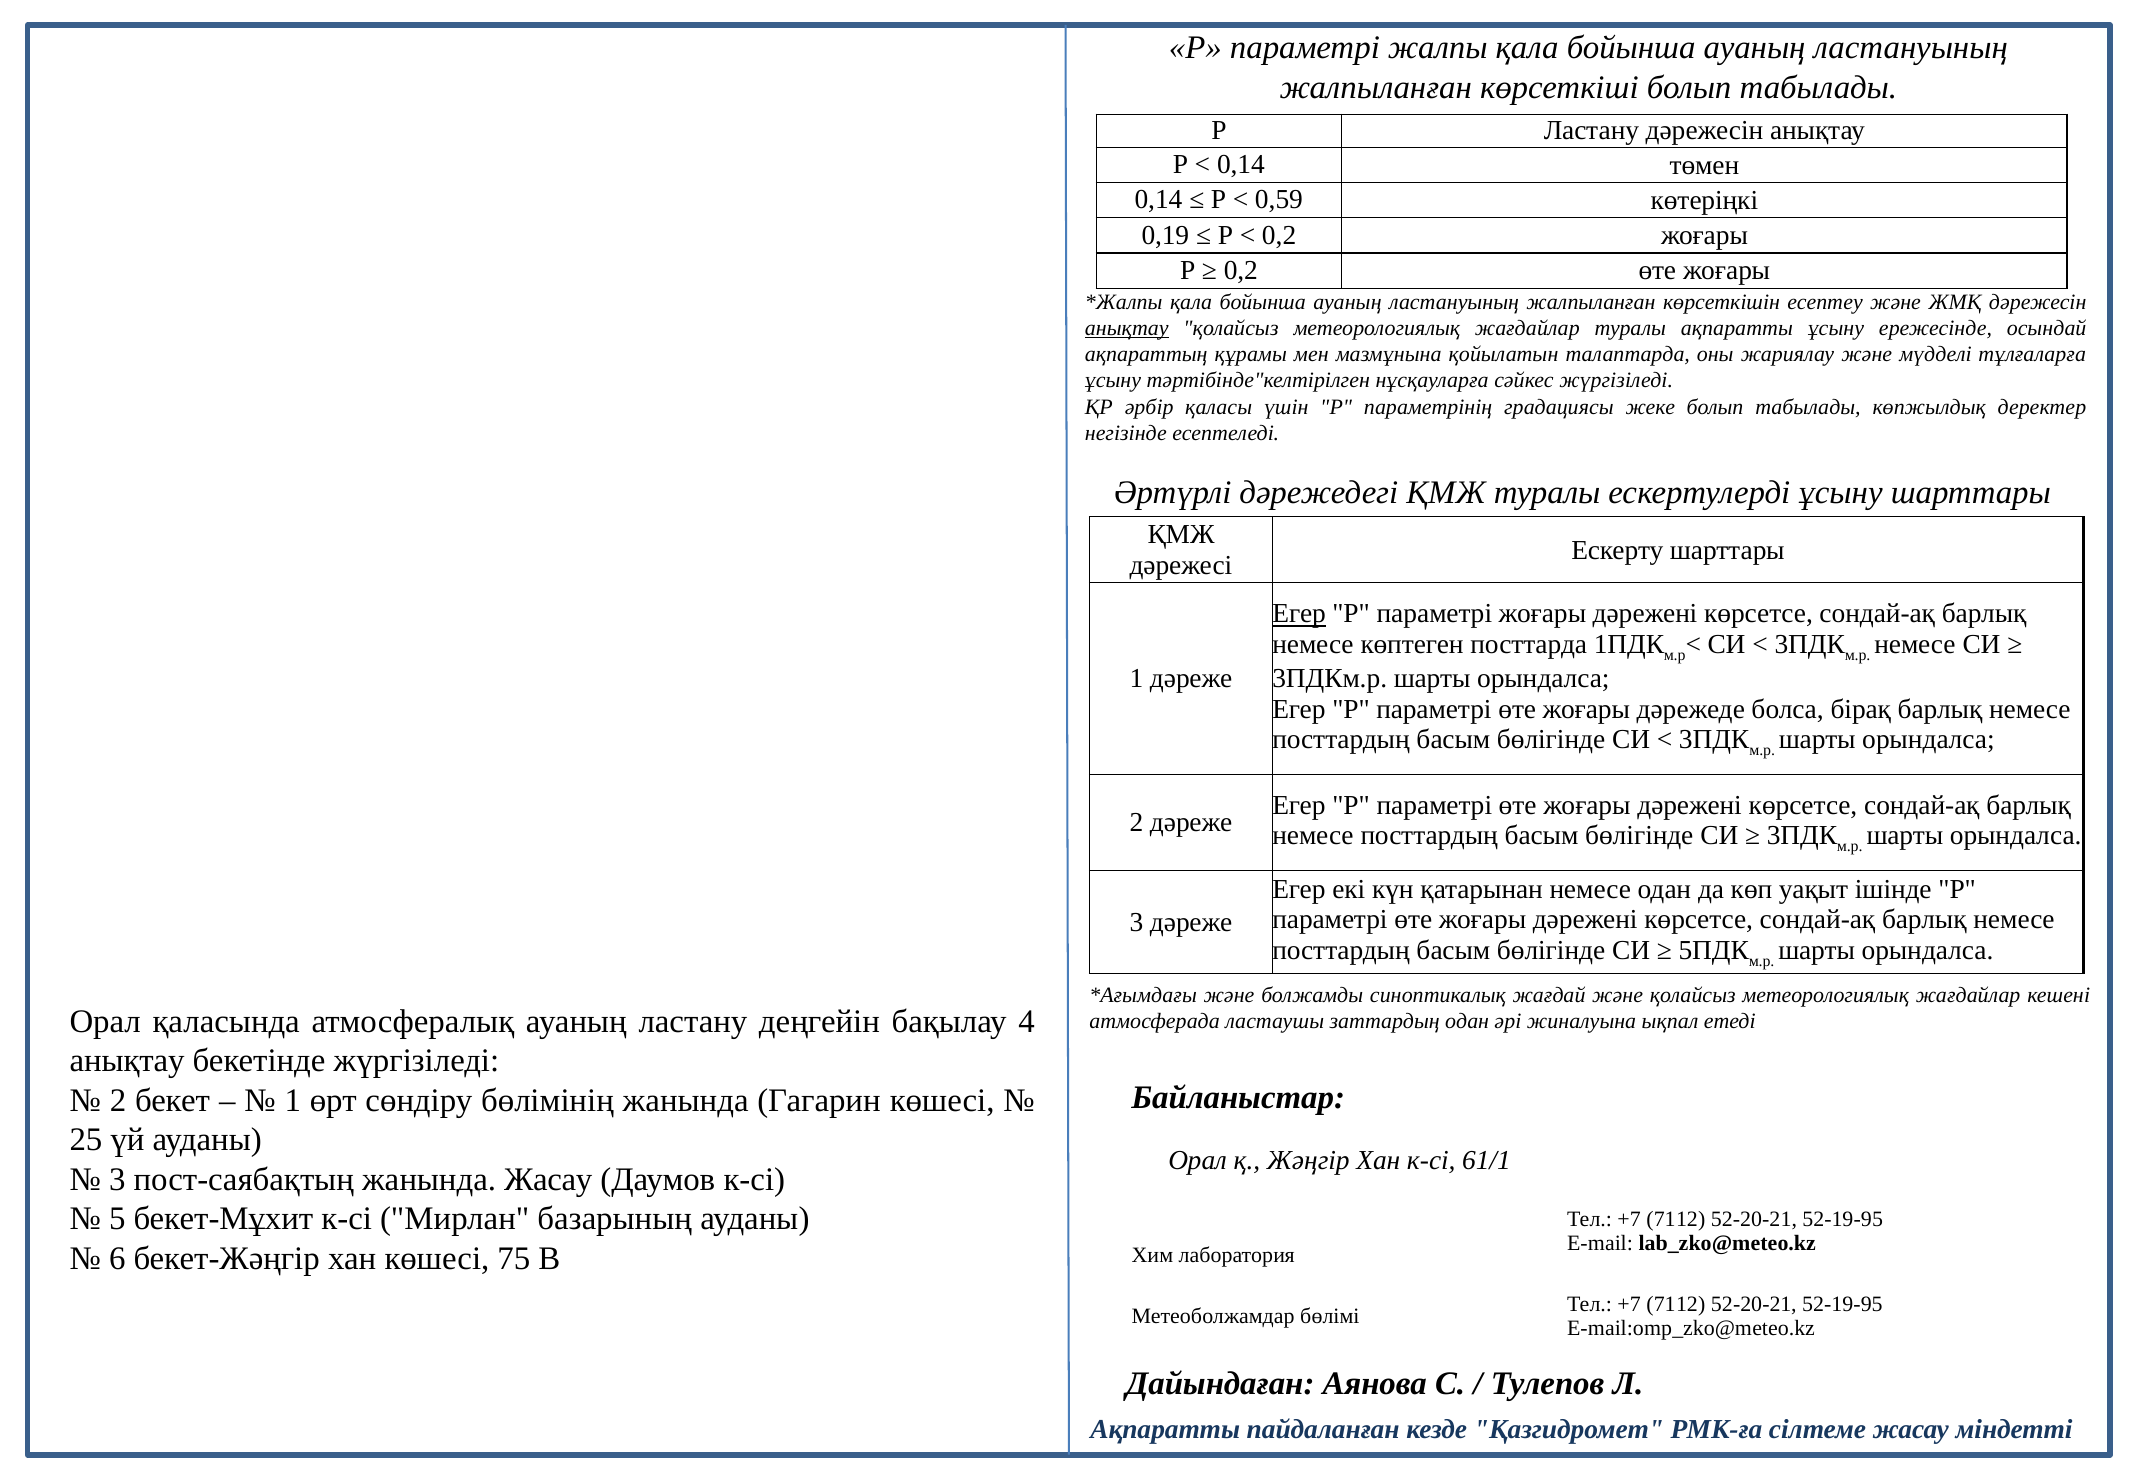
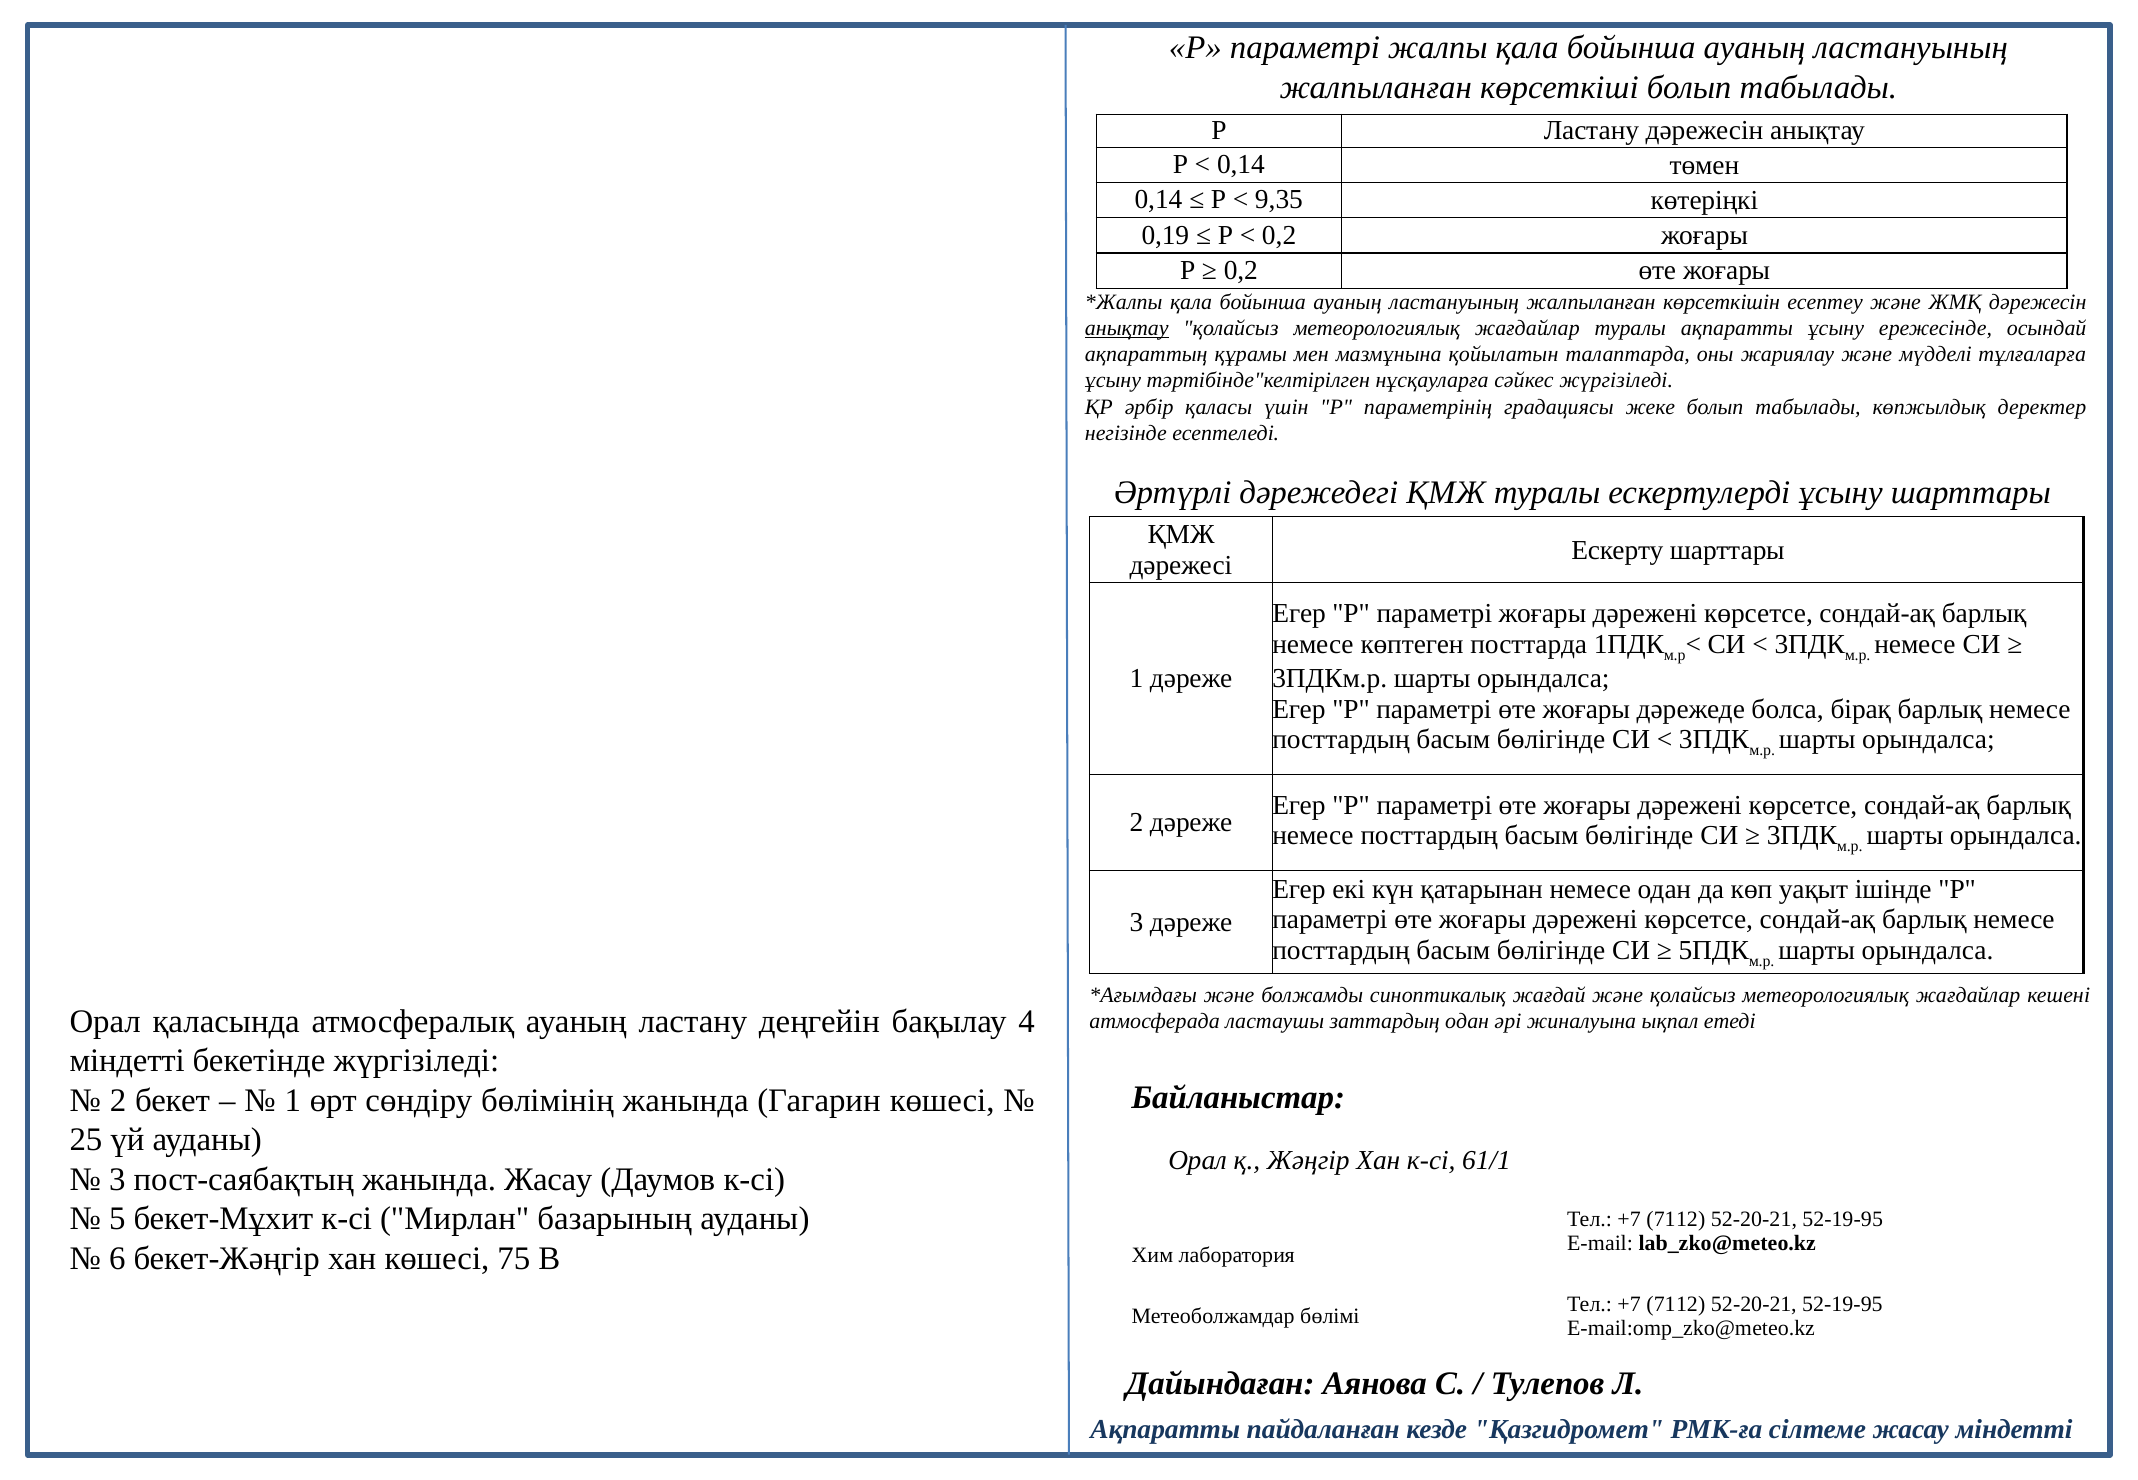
0,59: 0,59 -> 9,35
Егер at (1299, 614) underline: present -> none
анықтау at (127, 1061): анықтау -> міндетті
